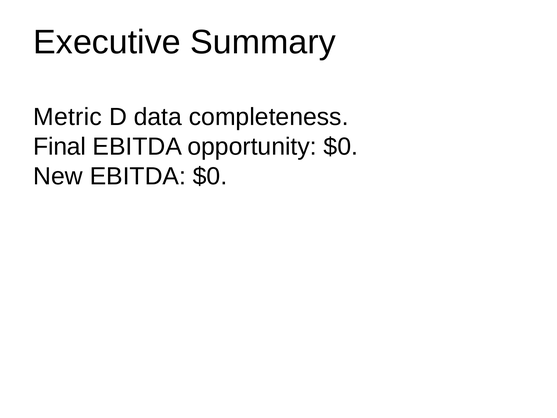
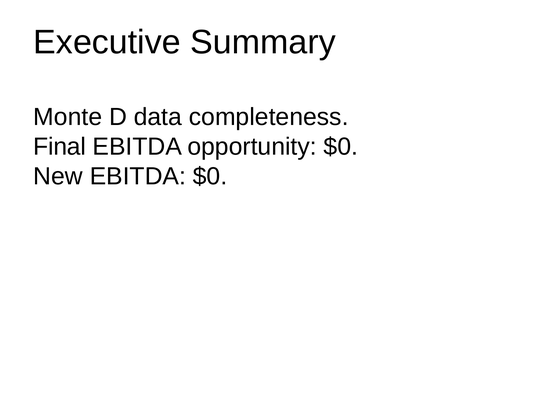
Metric: Metric -> Monte
